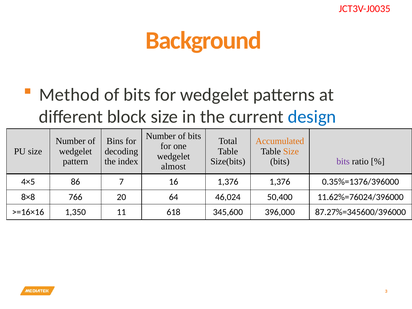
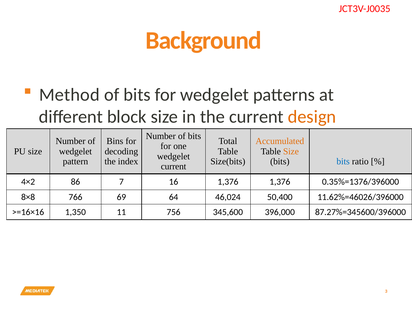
design colour: blue -> orange
bits at (343, 162) colour: purple -> blue
almost at (173, 167): almost -> current
4×5: 4×5 -> 4×2
20: 20 -> 69
11.62%=76024/396000: 11.62%=76024/396000 -> 11.62%=46026/396000
618: 618 -> 756
